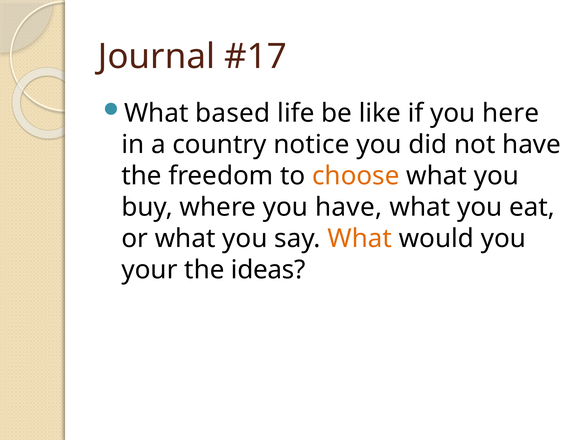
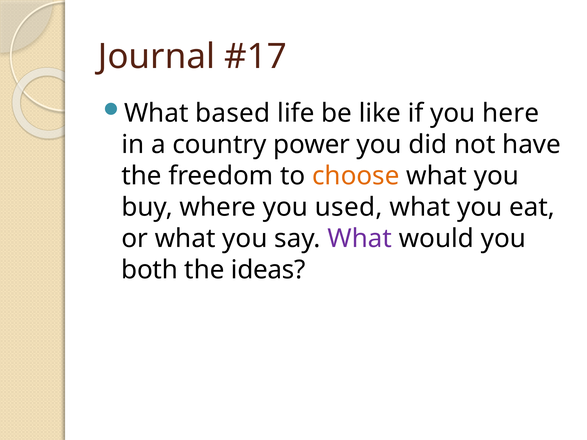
notice: notice -> power
you have: have -> used
What at (360, 239) colour: orange -> purple
your: your -> both
